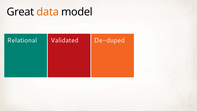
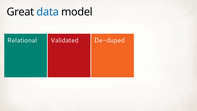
data colour: orange -> blue
